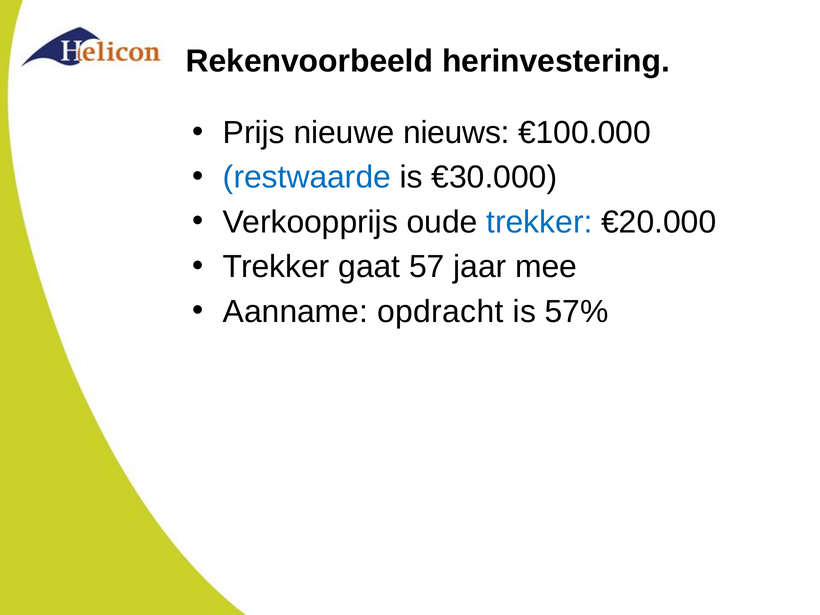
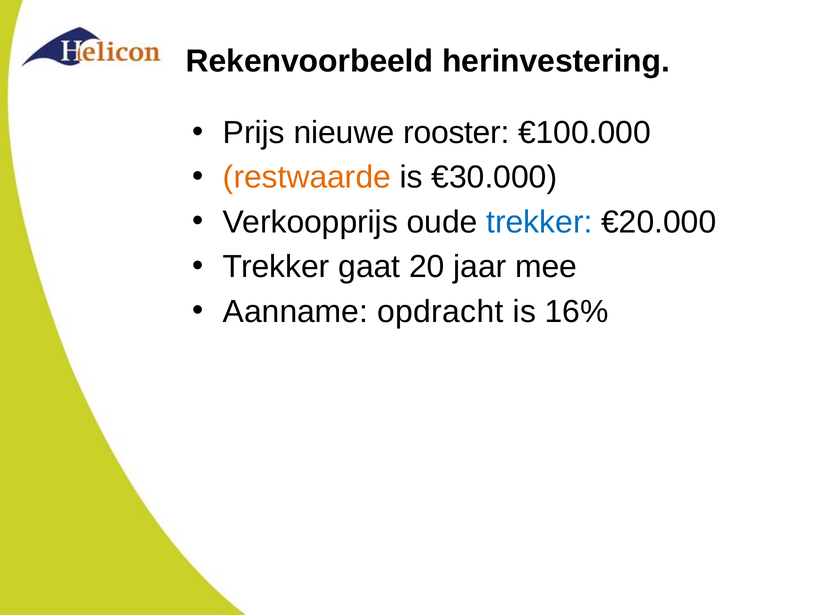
nieuws: nieuws -> rooster
restwaarde colour: blue -> orange
57: 57 -> 20
57%: 57% -> 16%
